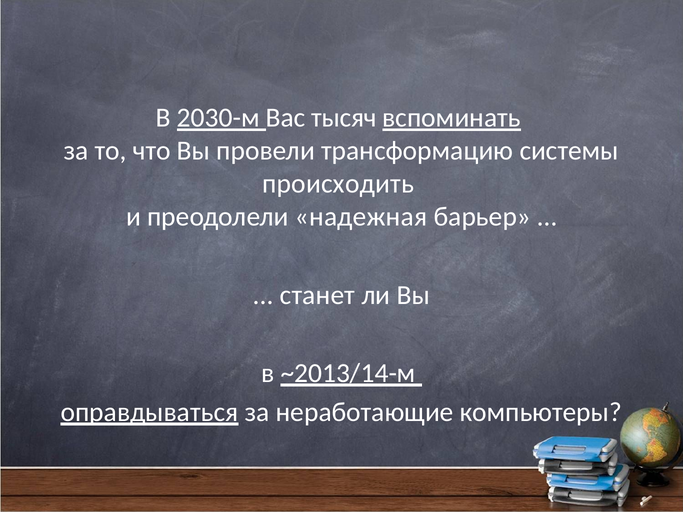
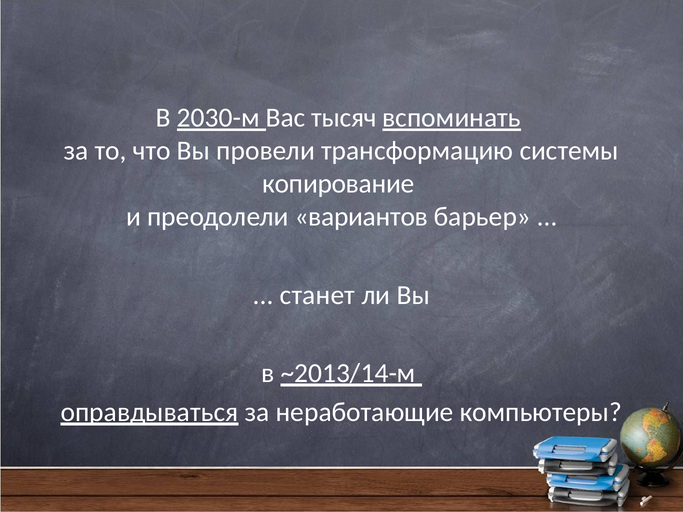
происходить: происходить -> копирование
надежная: надежная -> вариантов
